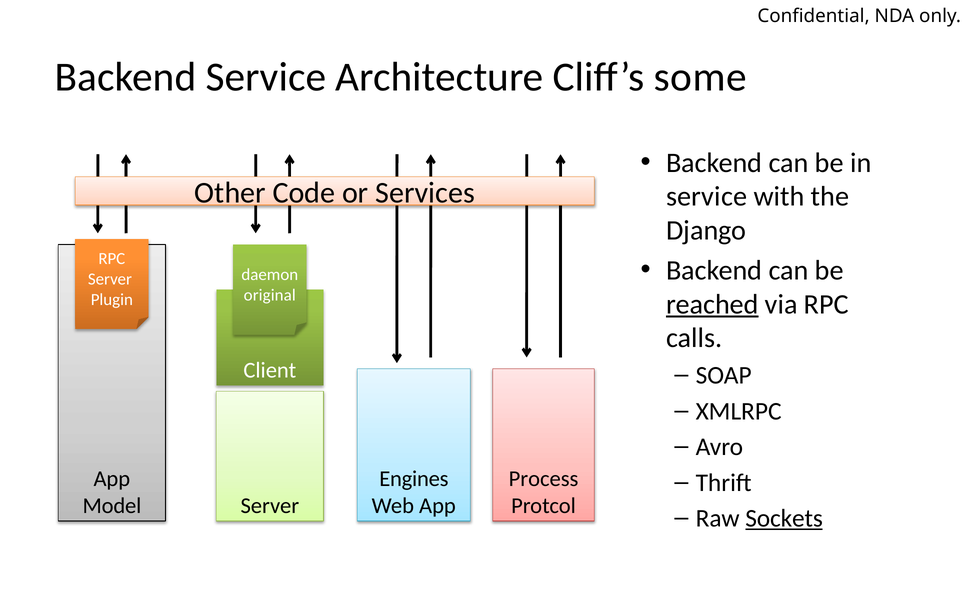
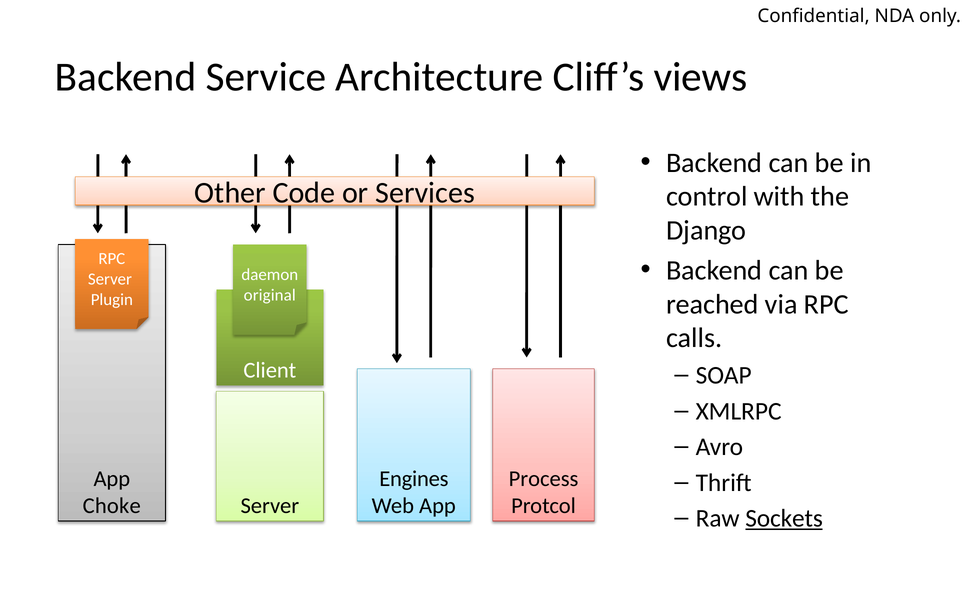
some: some -> views
service at (707, 197): service -> control
reached underline: present -> none
Model: Model -> Choke
